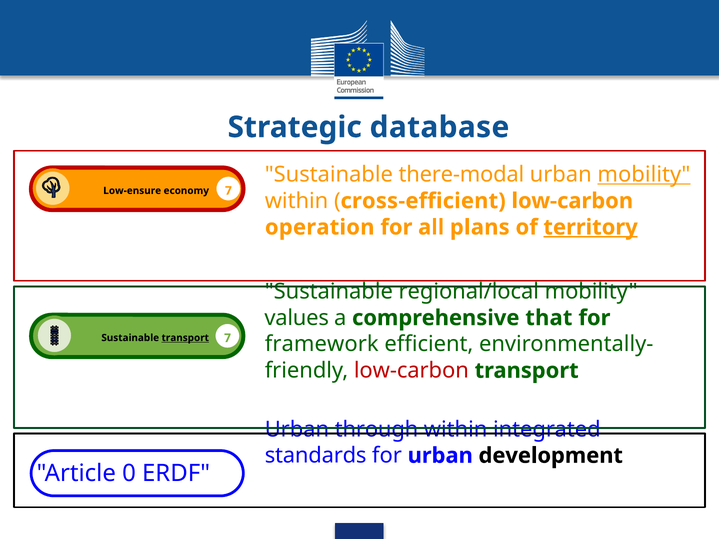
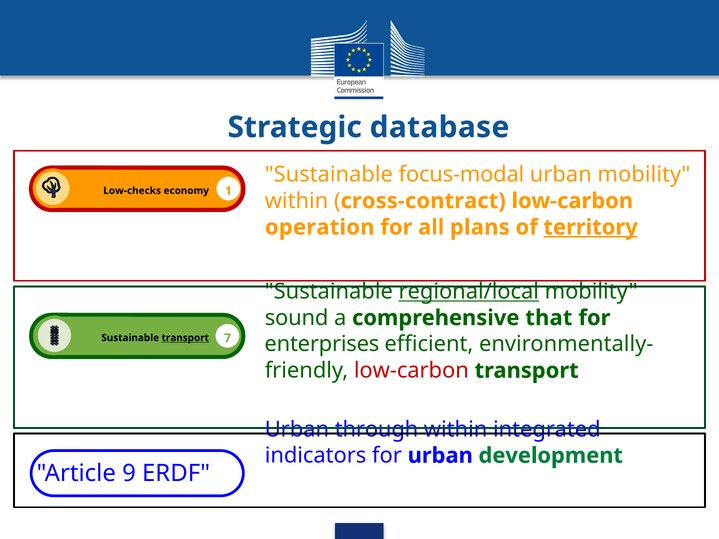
there-modal: there-modal -> focus-modal
mobility at (644, 175) underline: present -> none
Low-ensure: Low-ensure -> Low-checks
economy 7: 7 -> 1
cross-efficient: cross-efficient -> cross-contract
regional/local underline: none -> present
values: values -> sound
framework: framework -> enterprises
standards: standards -> indicators
development colour: black -> green
0: 0 -> 9
